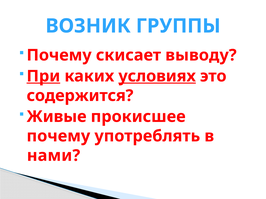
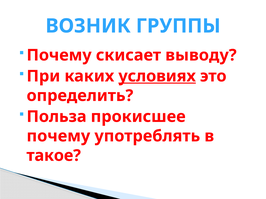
При underline: present -> none
содержится: содержится -> определить
Живые: Живые -> Польза
нами: нами -> такое
